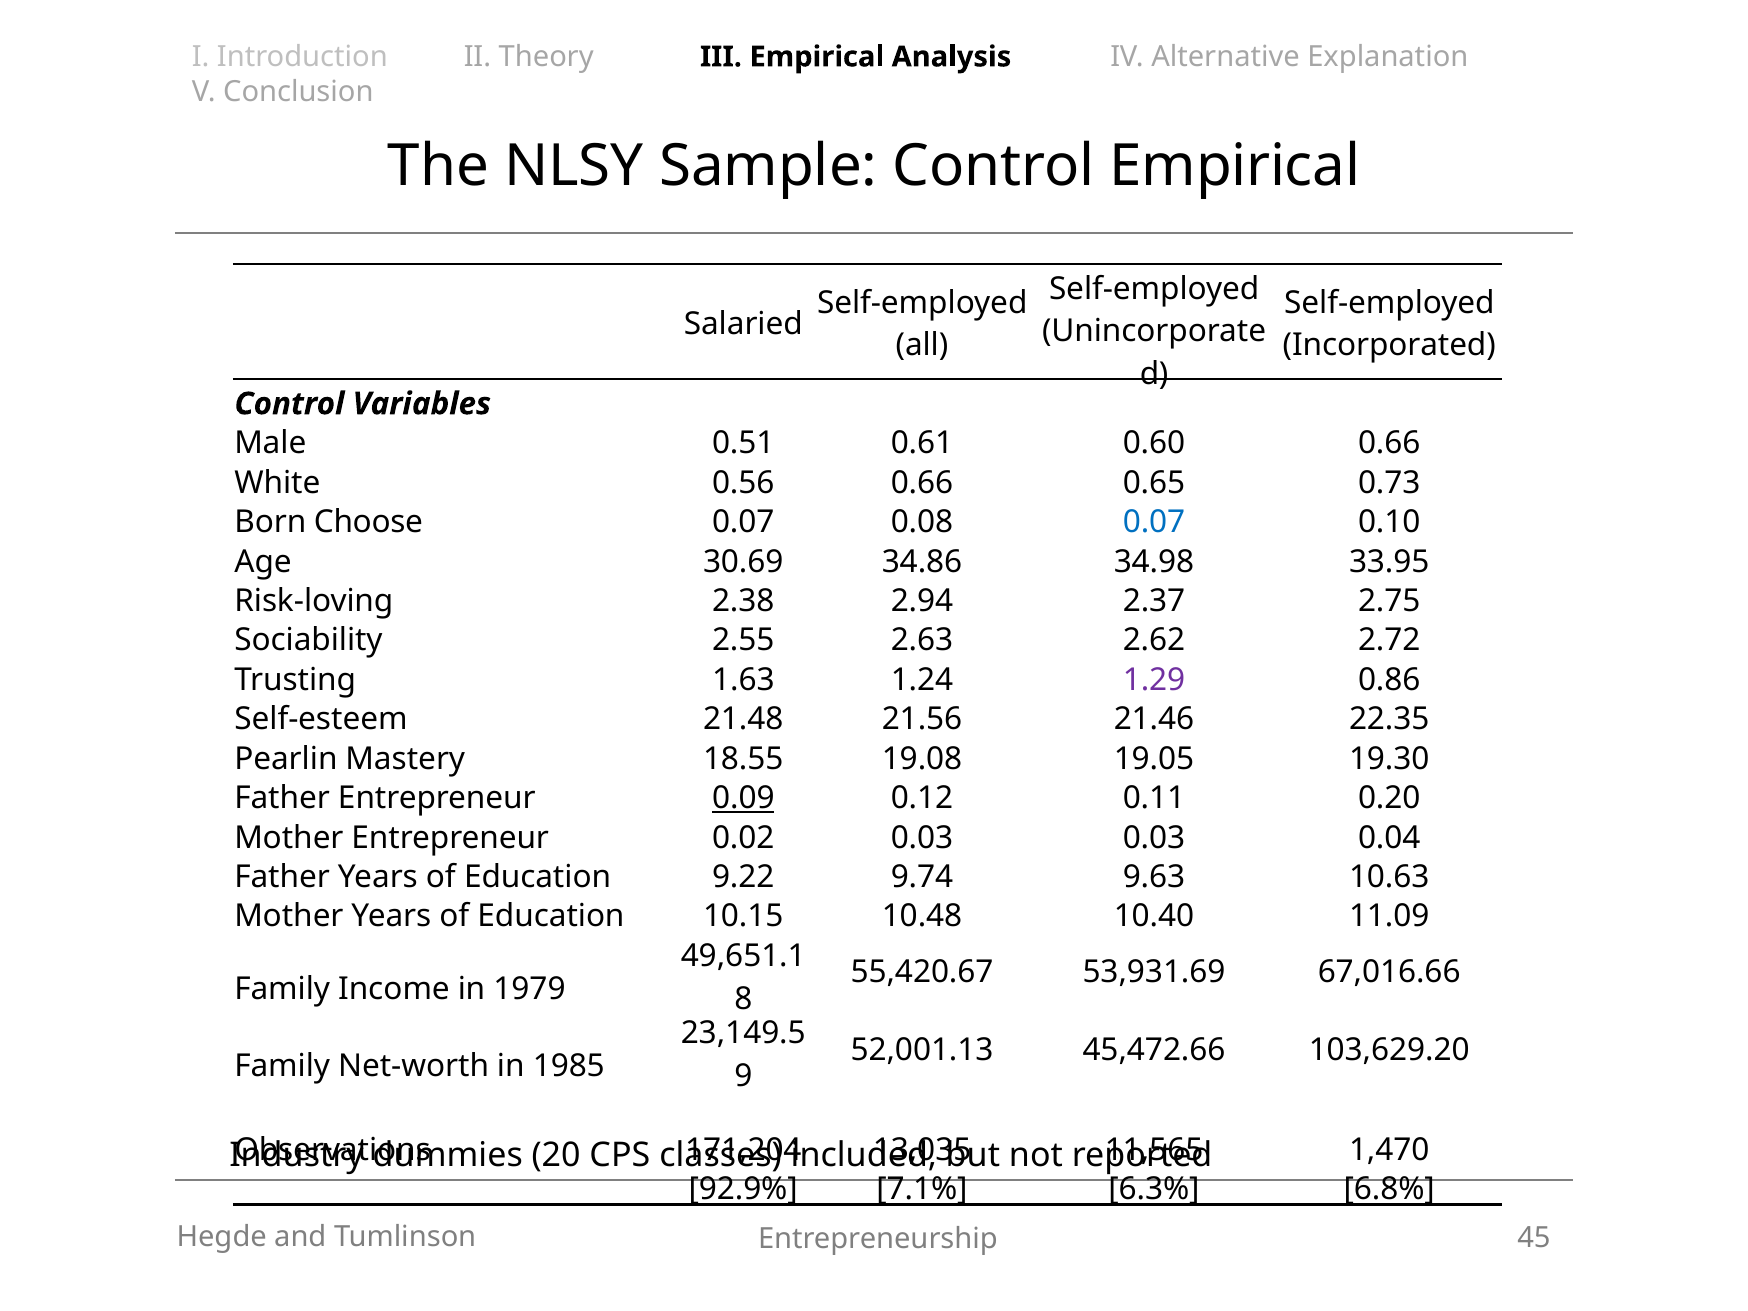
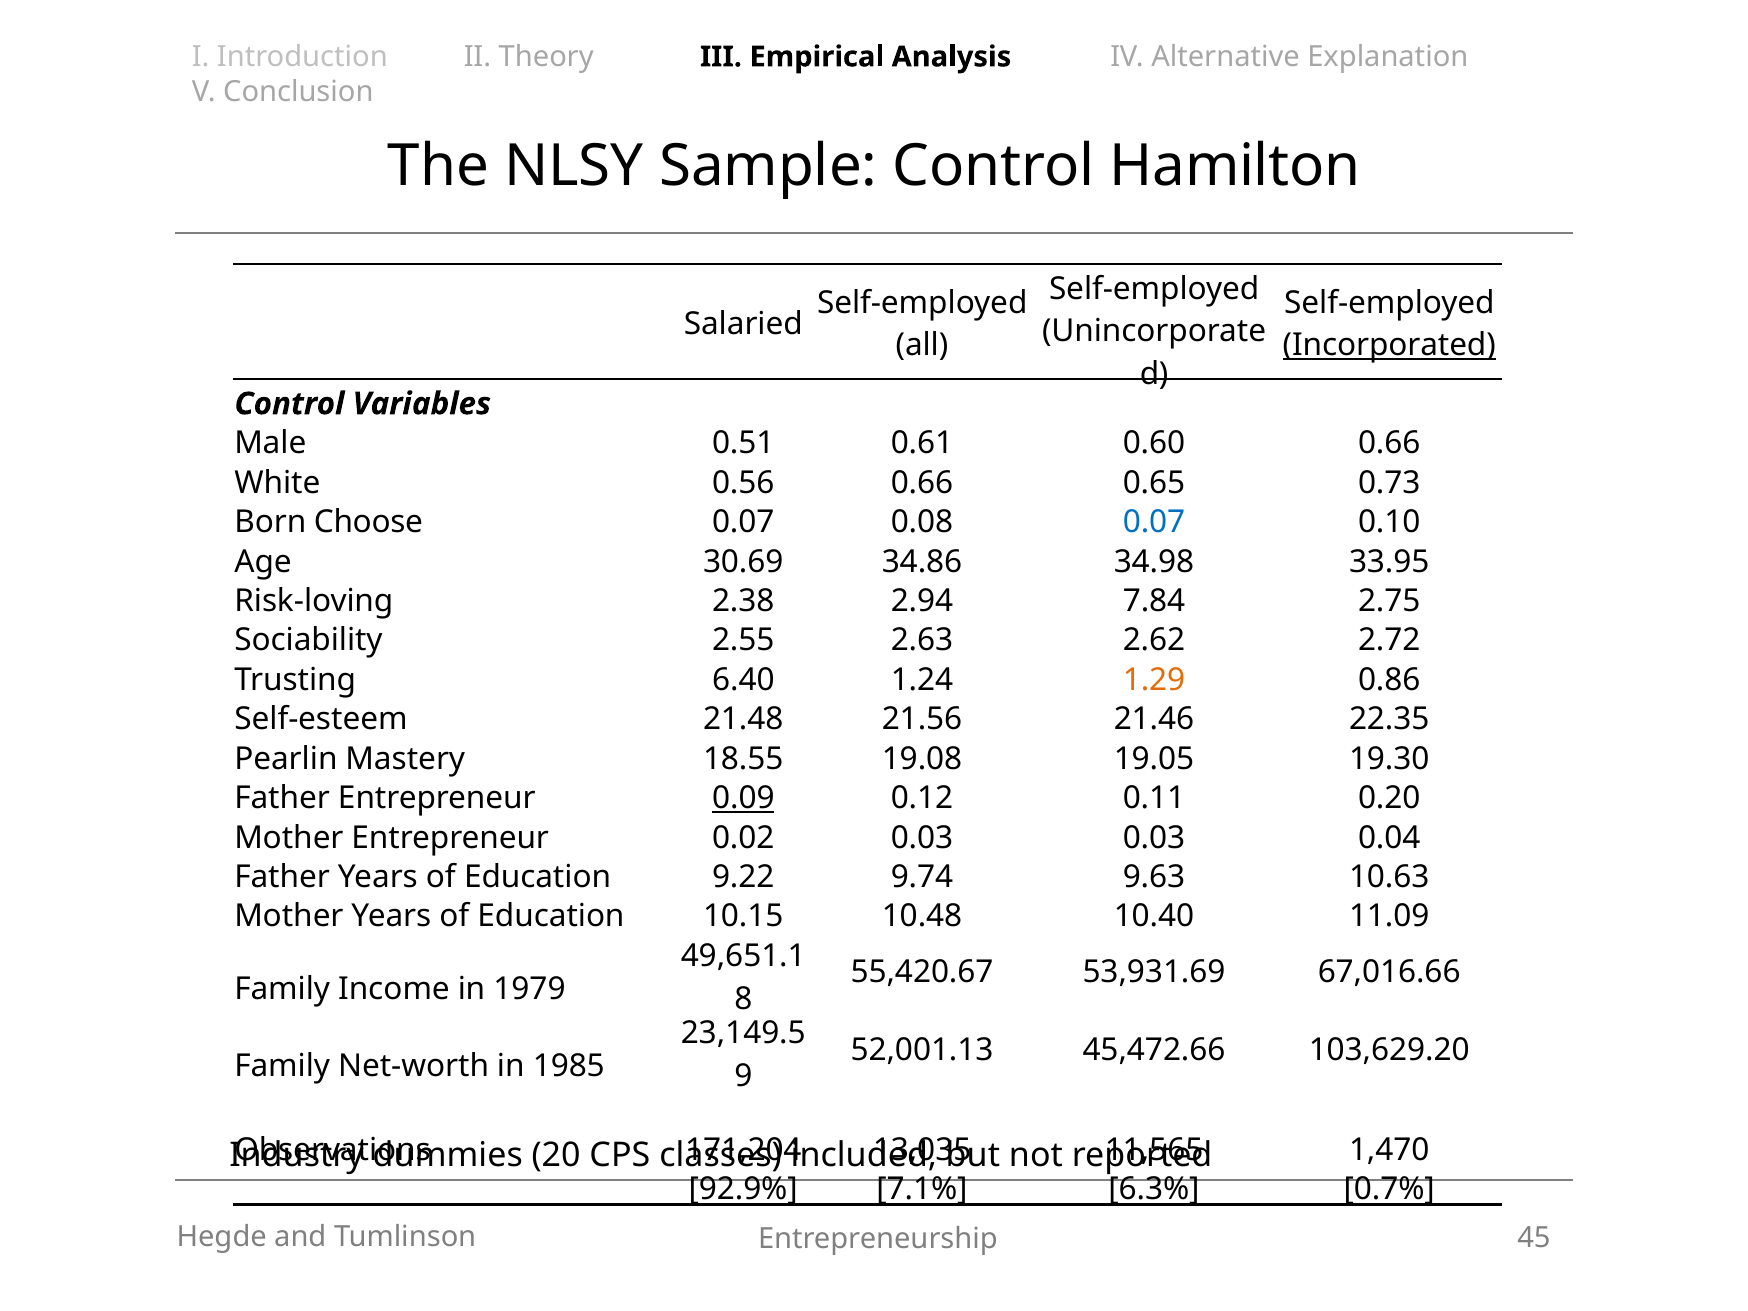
Control Empirical: Empirical -> Hamilton
Incorporated underline: none -> present
2.37: 2.37 -> 7.84
1.63: 1.63 -> 6.40
1.29 colour: purple -> orange
6.8%: 6.8% -> 0.7%
